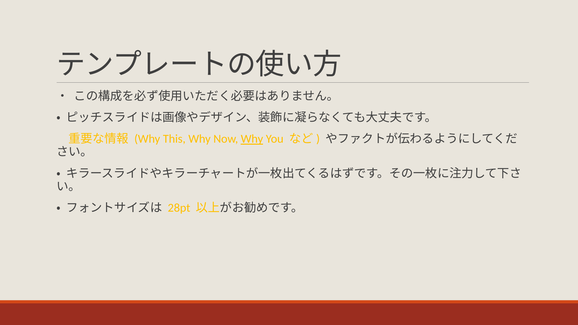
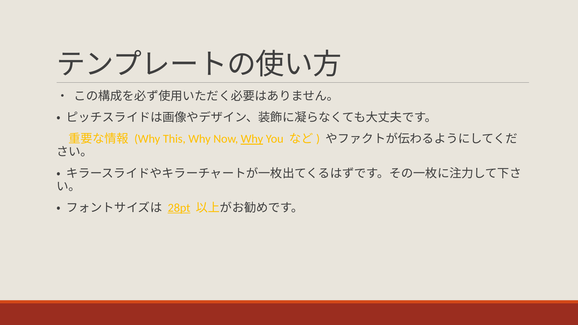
28pt underline: none -> present
